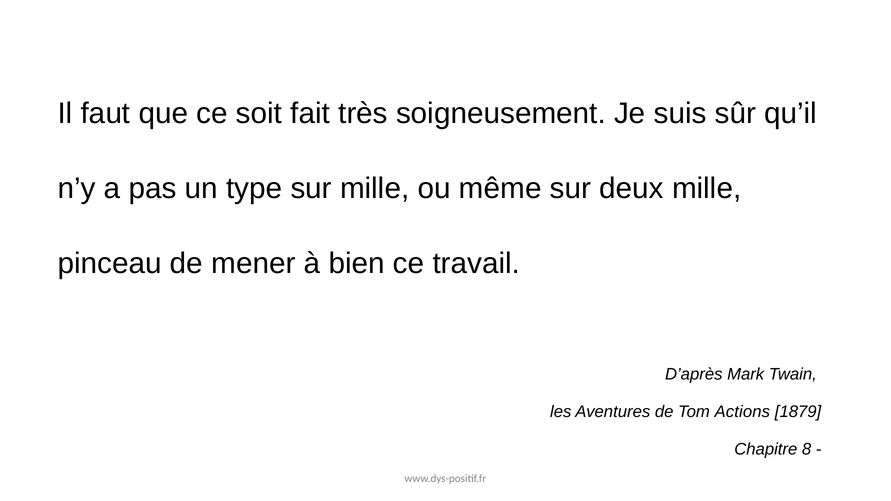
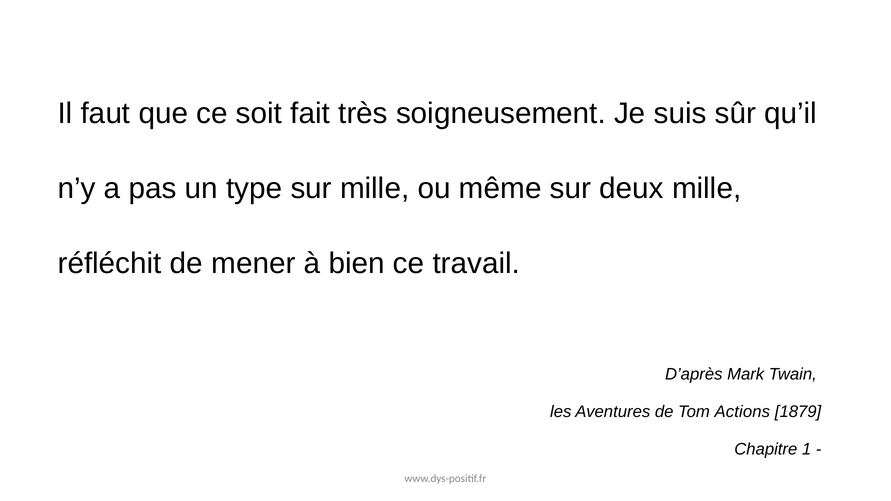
pinceau: pinceau -> réfléchit
8: 8 -> 1
